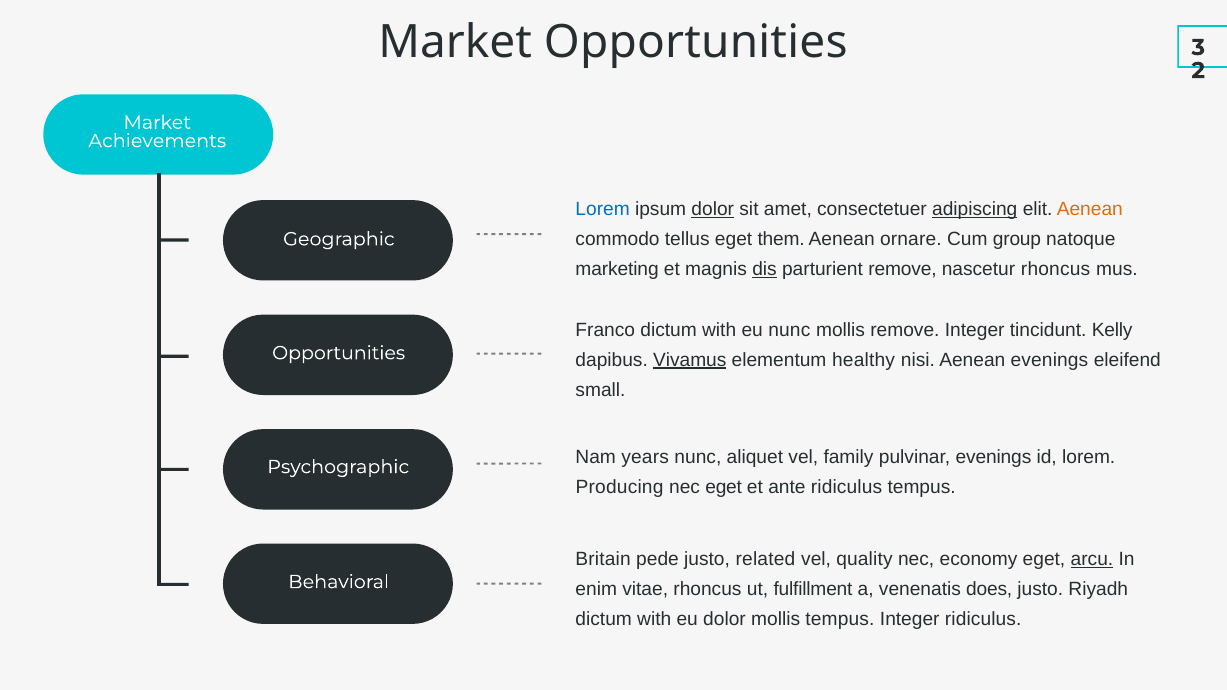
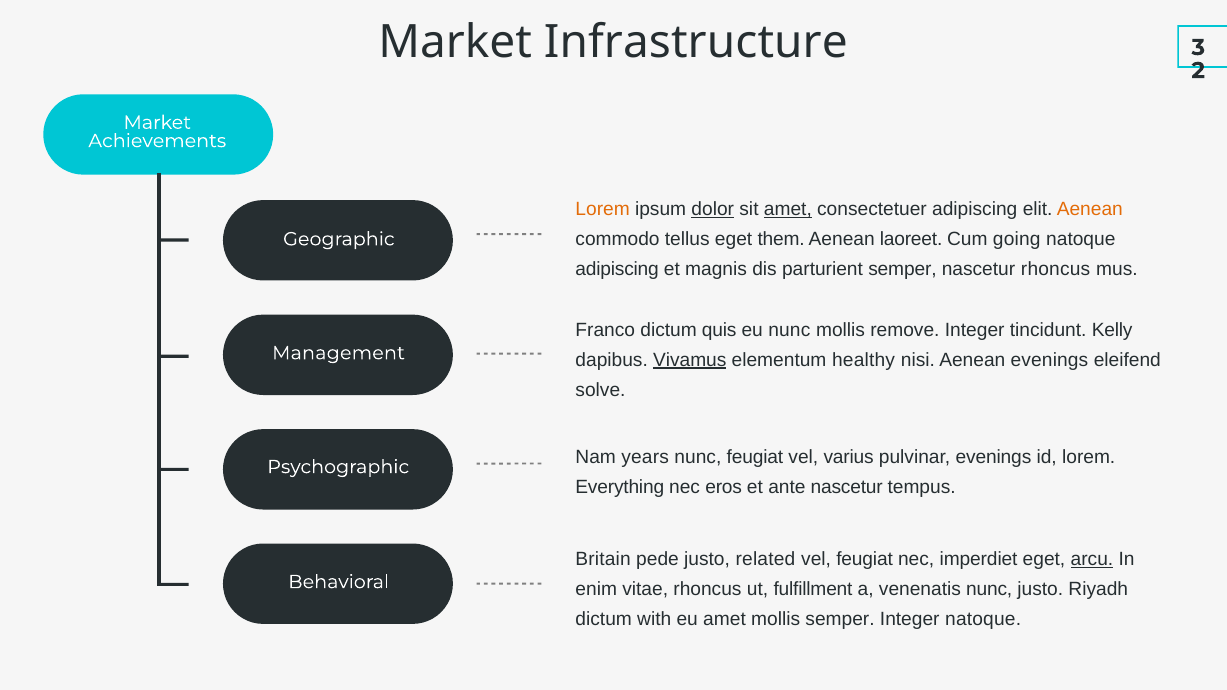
Market Opportunities: Opportunities -> Infrastructure
Lorem at (603, 209) colour: blue -> orange
amet at (788, 209) underline: none -> present
adipiscing at (975, 209) underline: present -> none
ornare: ornare -> laoreet
group: group -> going
marketing at (617, 269): marketing -> adipiscing
dis underline: present -> none
parturient remove: remove -> semper
with at (719, 330): with -> quis
Opportunities at (339, 353): Opportunities -> Management
small: small -> solve
nunc aliquet: aliquet -> feugiat
family: family -> varius
Producing: Producing -> Everything
nec eget: eget -> eros
ante ridiculus: ridiculus -> nascetur
vel quality: quality -> feugiat
economy: economy -> imperdiet
venenatis does: does -> nunc
eu dolor: dolor -> amet
mollis tempus: tempus -> semper
Integer ridiculus: ridiculus -> natoque
